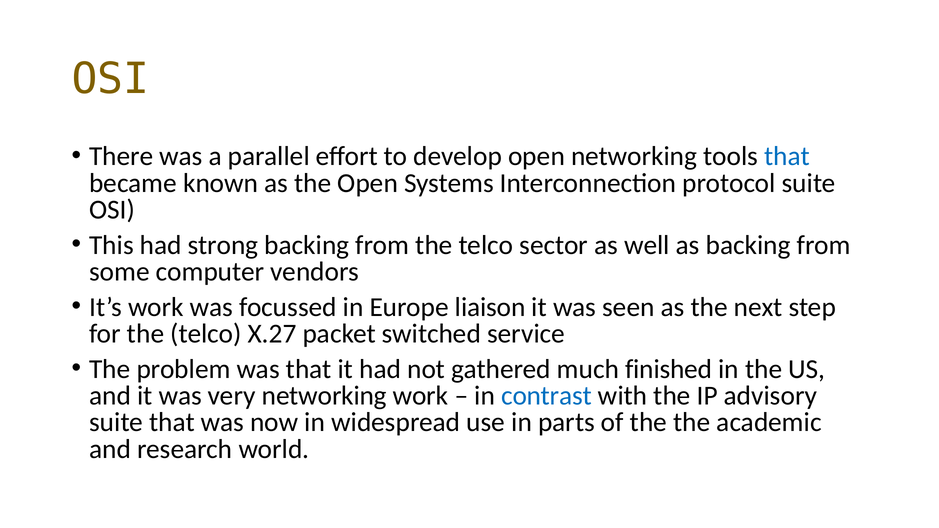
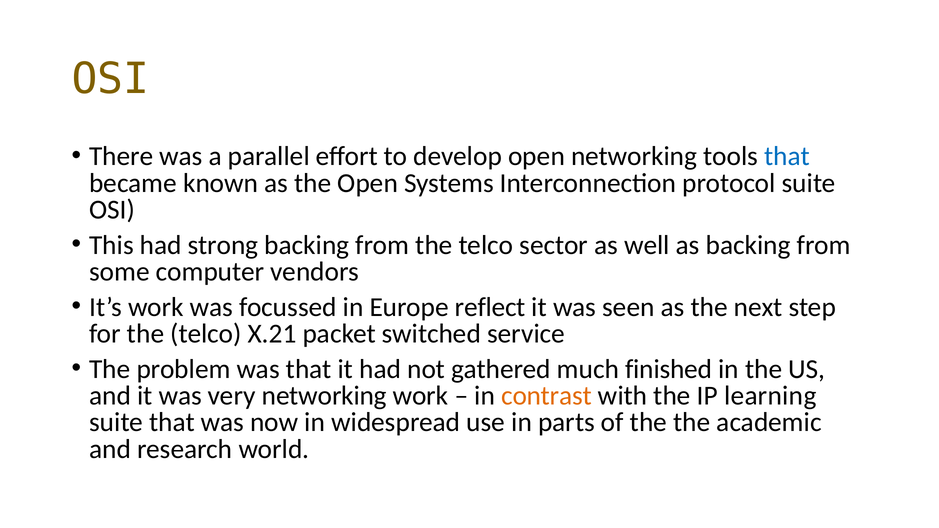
liaison: liaison -> reflect
X.27: X.27 -> X.21
contrast colour: blue -> orange
advisory: advisory -> learning
